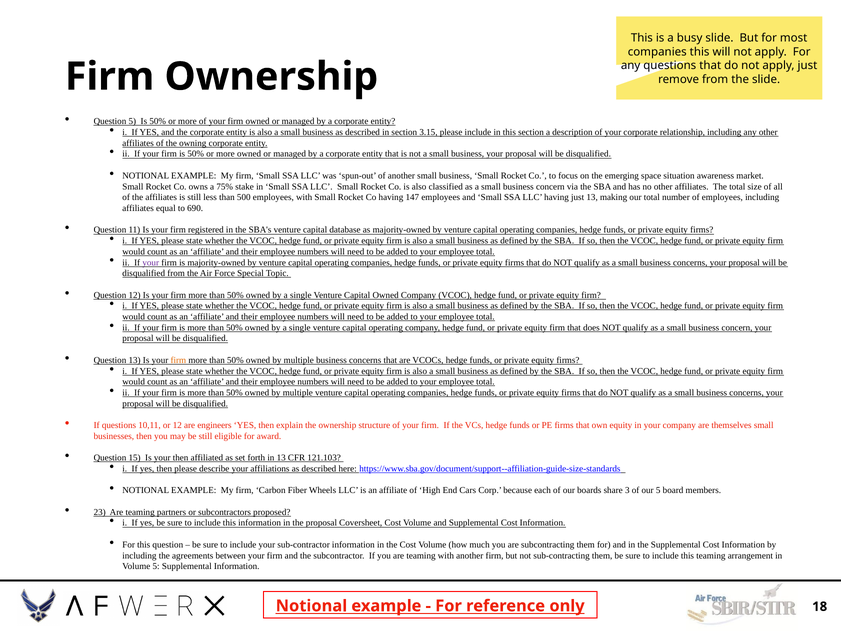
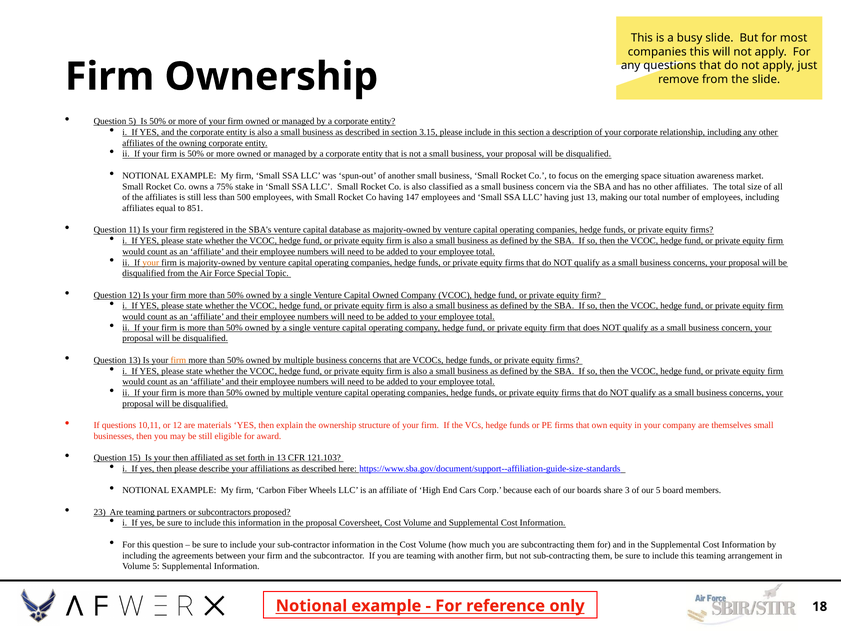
690: 690 -> 851
your at (151, 262) colour: purple -> orange
engineers: engineers -> materials
